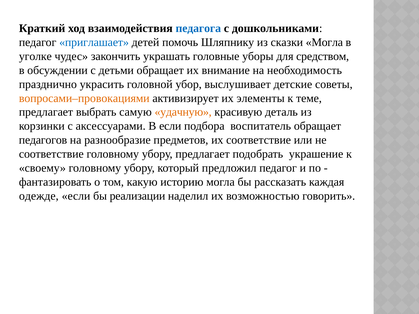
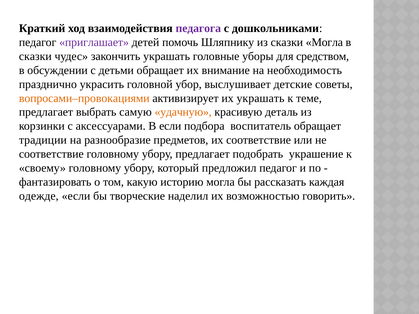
педагога colour: blue -> purple
приглашает colour: blue -> purple
уголке at (35, 56): уголке -> сказки
их элементы: элементы -> украшать
педагогов: педагогов -> традиции
реализации: реализации -> творческие
